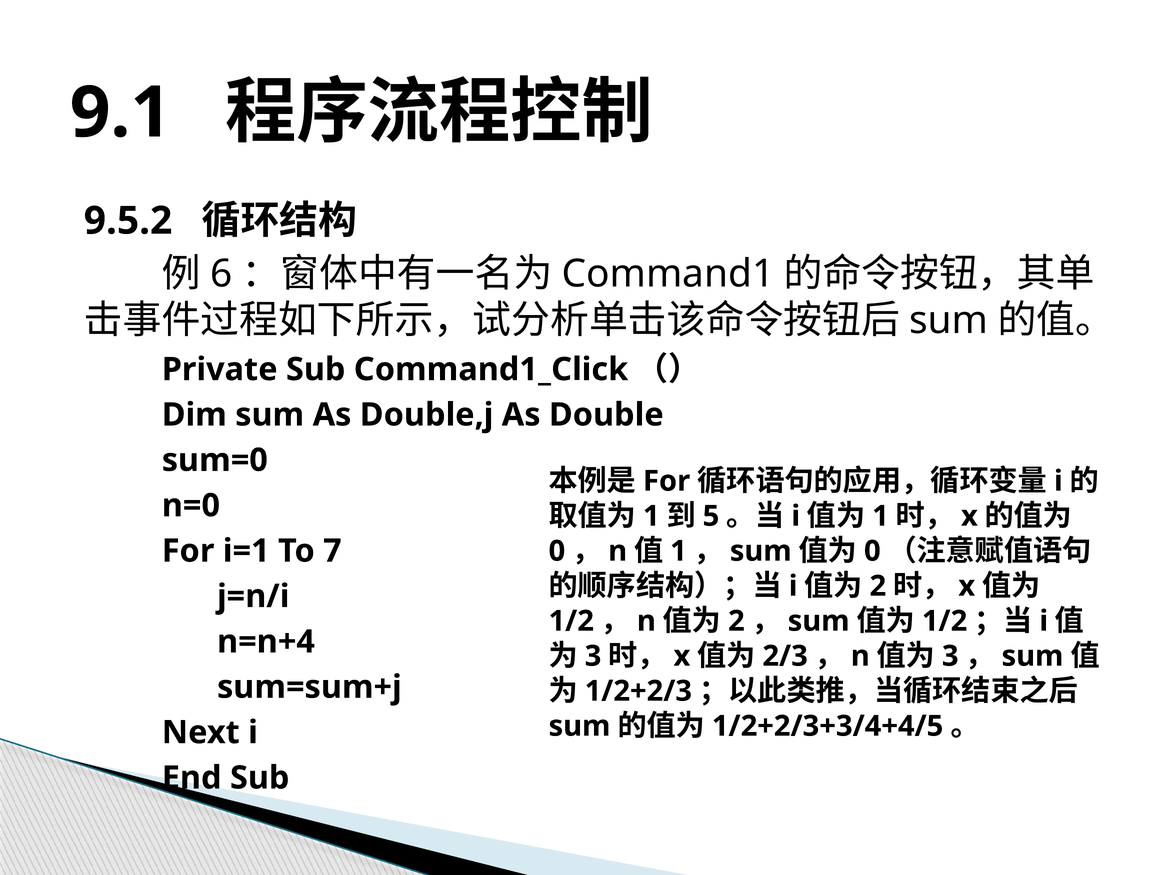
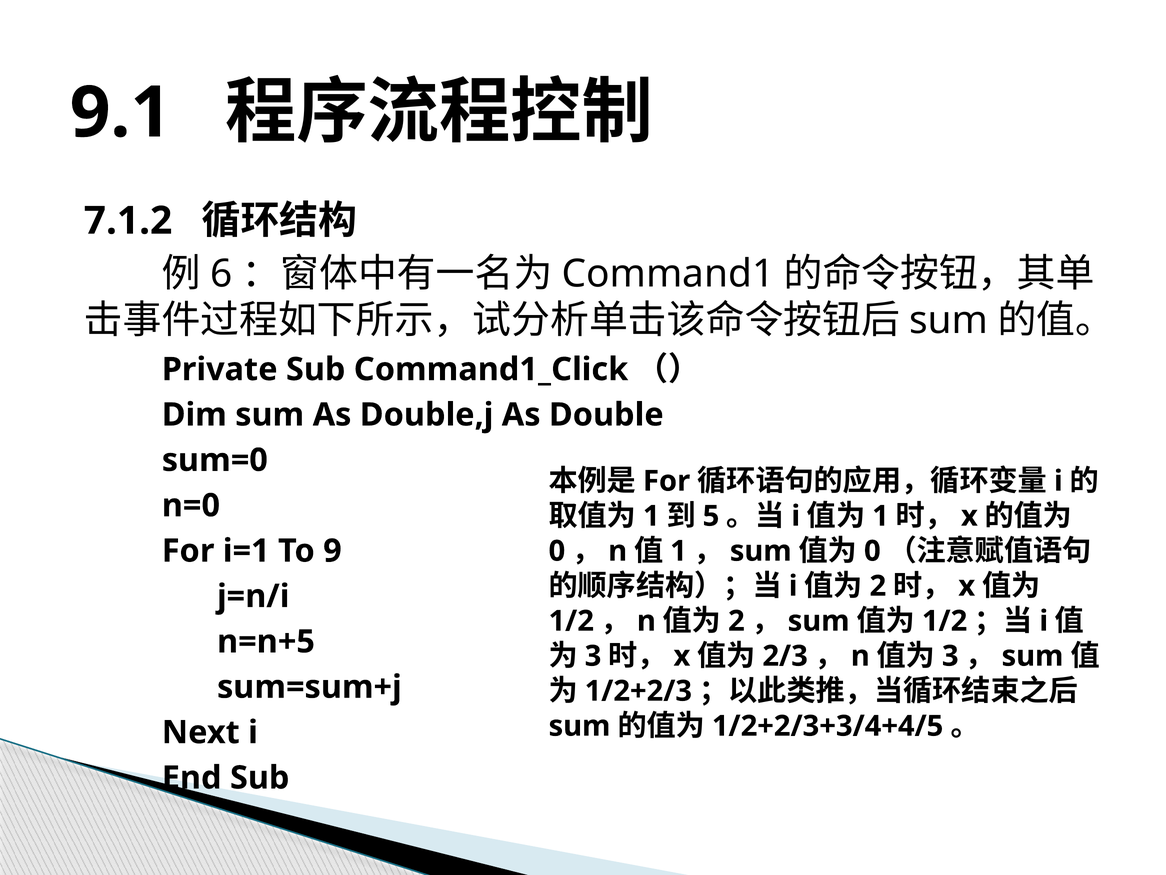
9.5.2: 9.5.2 -> 7.1.2
7: 7 -> 9
n=n+4: n=n+4 -> n=n+5
